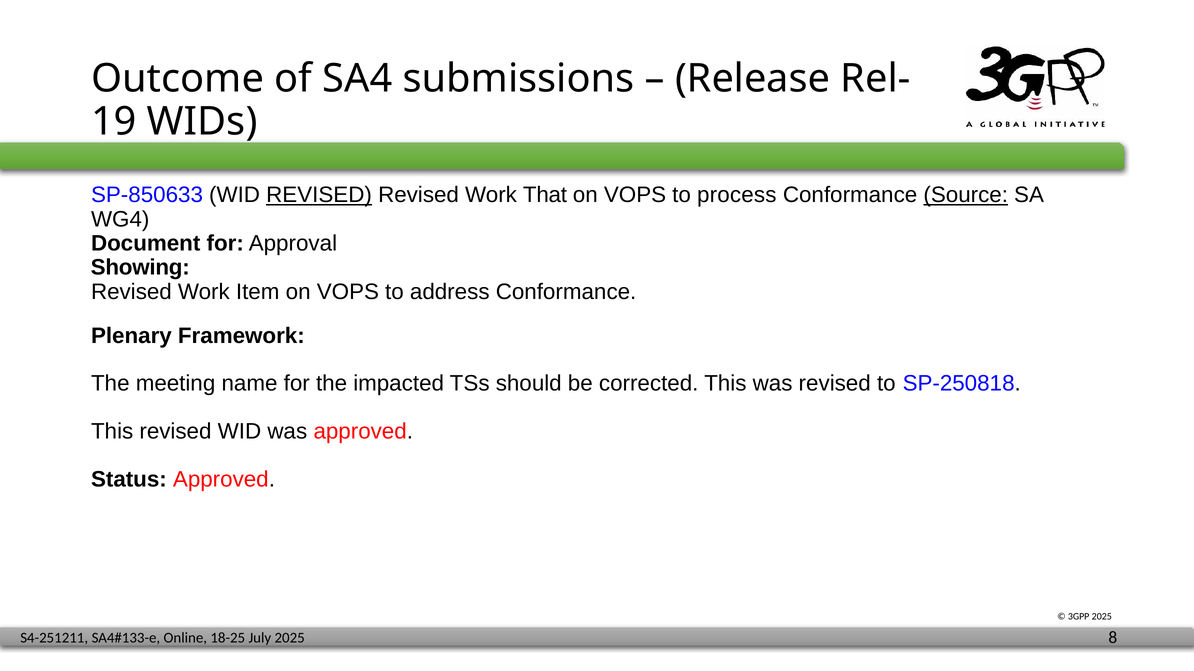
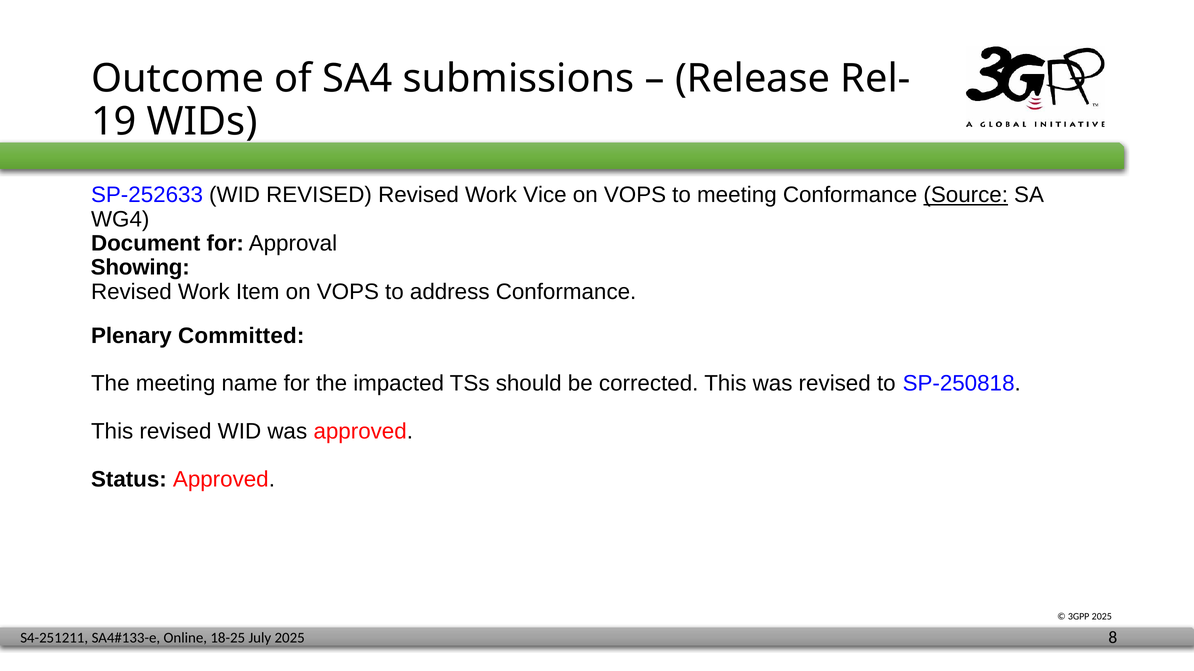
SP-850633: SP-850633 -> SP-252633
REVISED at (319, 195) underline: present -> none
That: That -> Vice
to process: process -> meeting
Framework: Framework -> Committed
